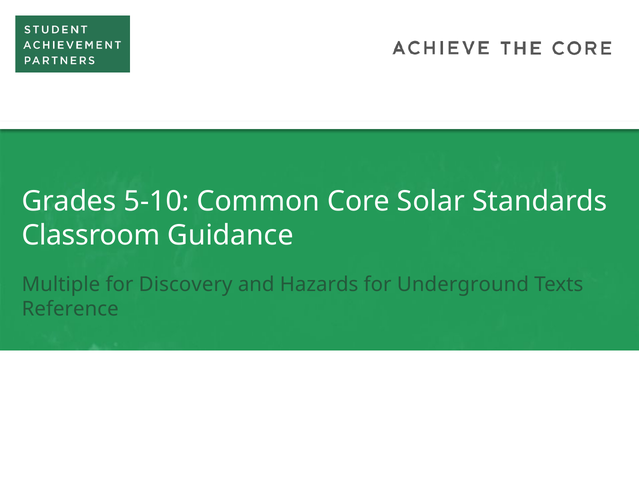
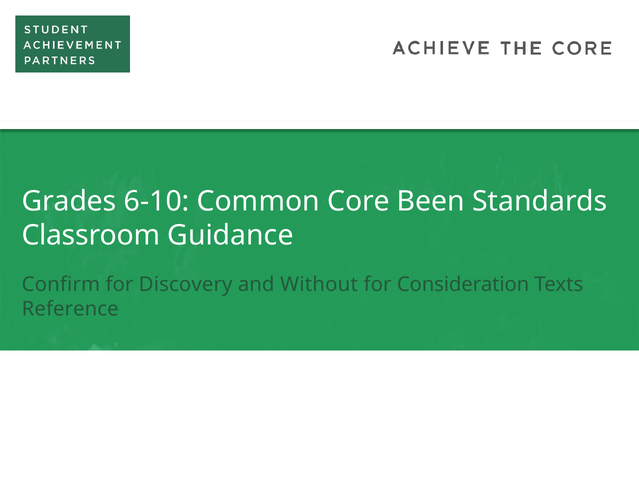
5-10: 5-10 -> 6-10
Solar: Solar -> Been
Multiple: Multiple -> Confirm
Hazards: Hazards -> Without
Underground: Underground -> Consideration
